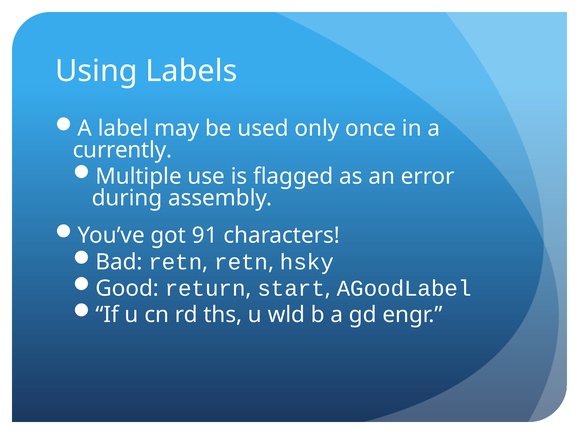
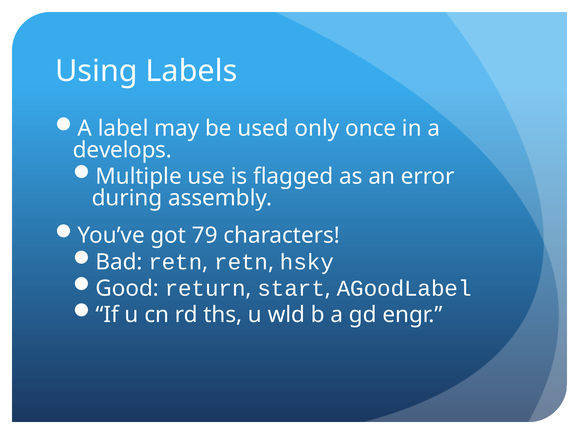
currently: currently -> develops
91: 91 -> 79
